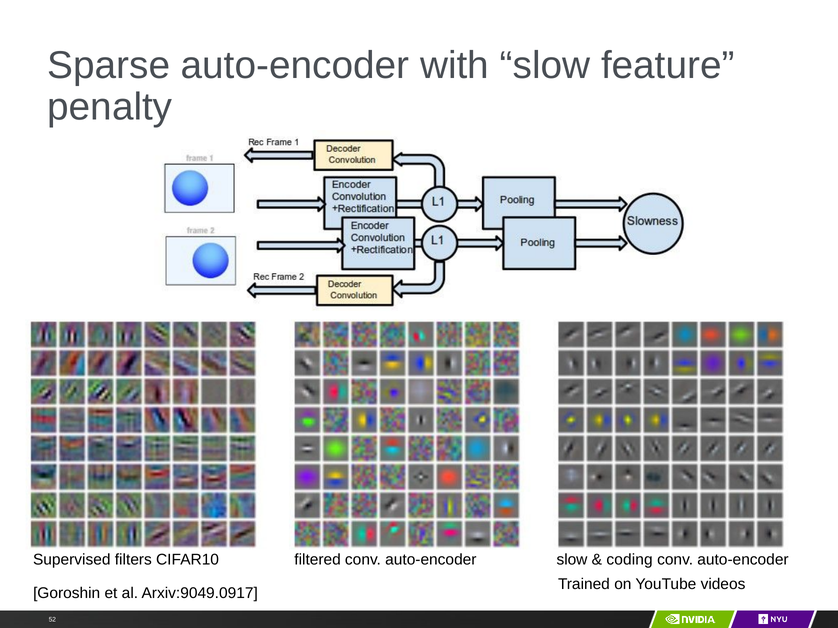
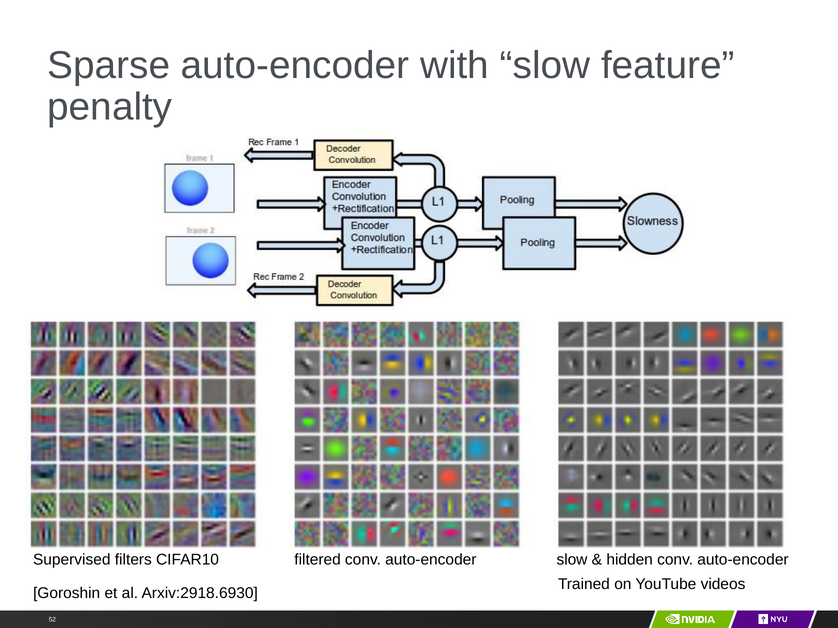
coding: coding -> hidden
Arxiv:9049.0917: Arxiv:9049.0917 -> Arxiv:2918.6930
